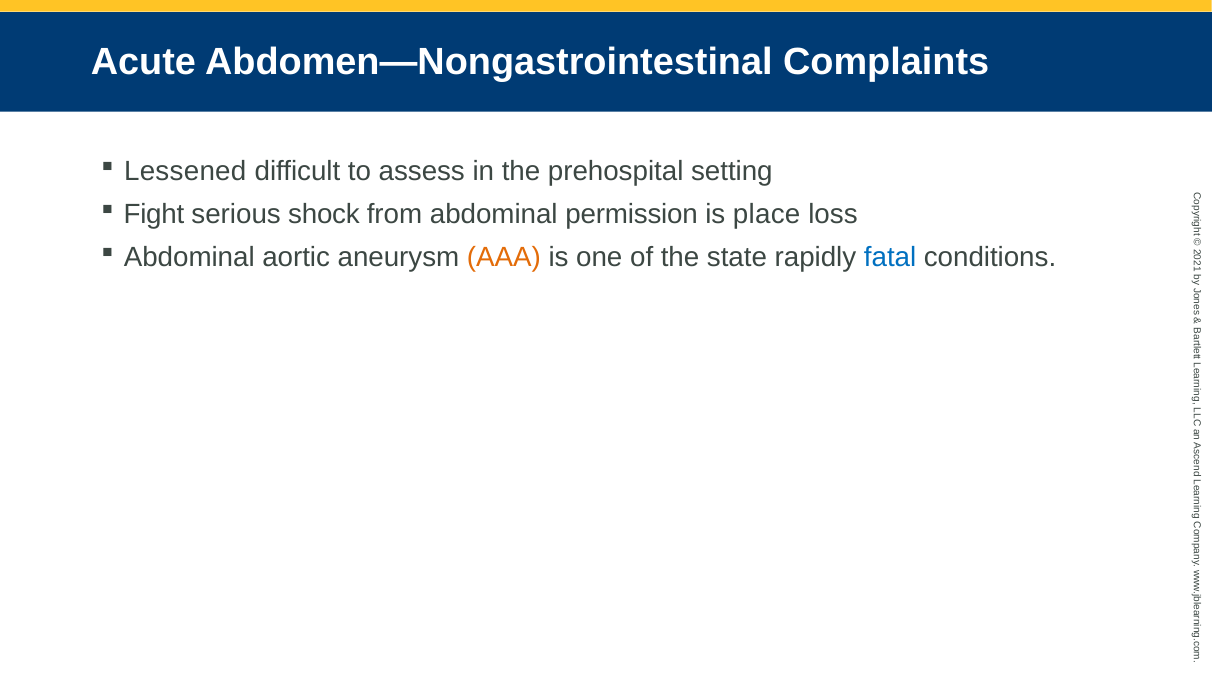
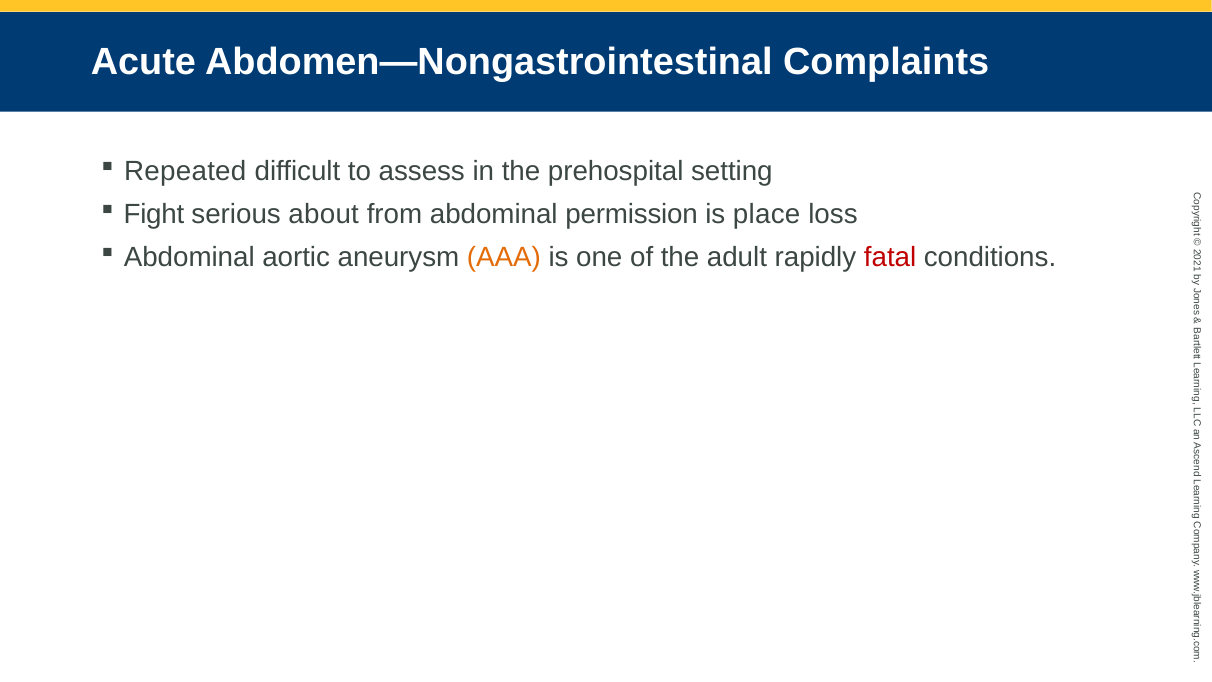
Lessened: Lessened -> Repeated
shock: shock -> about
state: state -> adult
fatal colour: blue -> red
